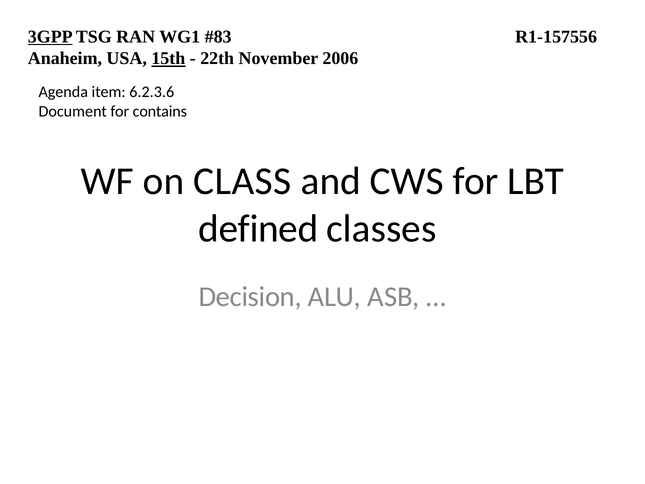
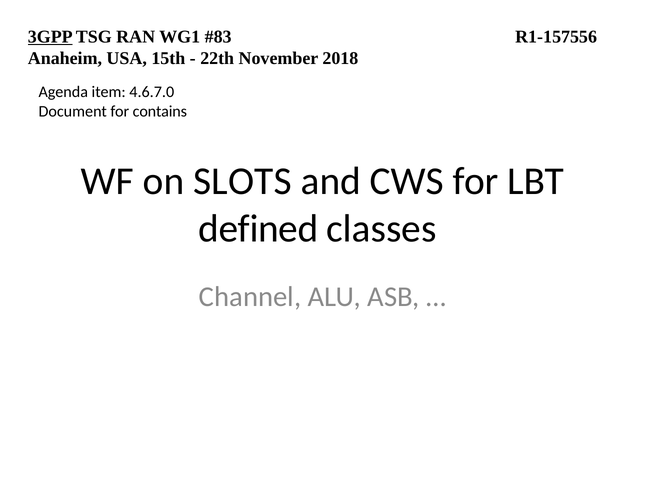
15th underline: present -> none
2006: 2006 -> 2018
6.2.3.6: 6.2.3.6 -> 4.6.7.0
CLASS: CLASS -> SLOTS
Decision: Decision -> Channel
